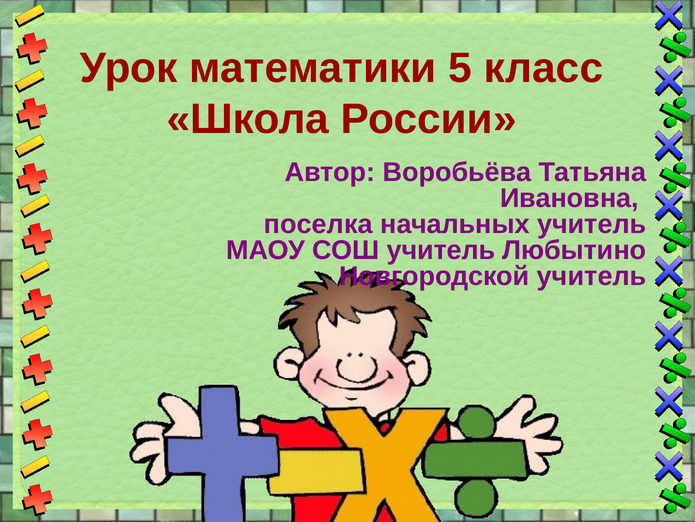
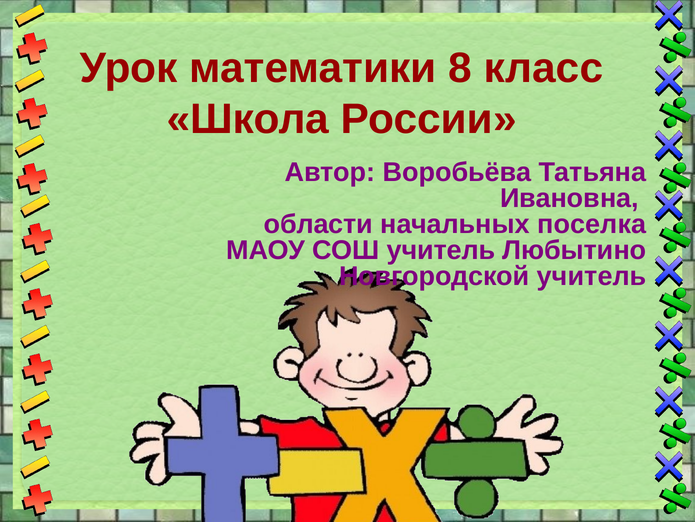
5: 5 -> 8
поселка: поселка -> области
начальных учитель: учитель -> поселка
